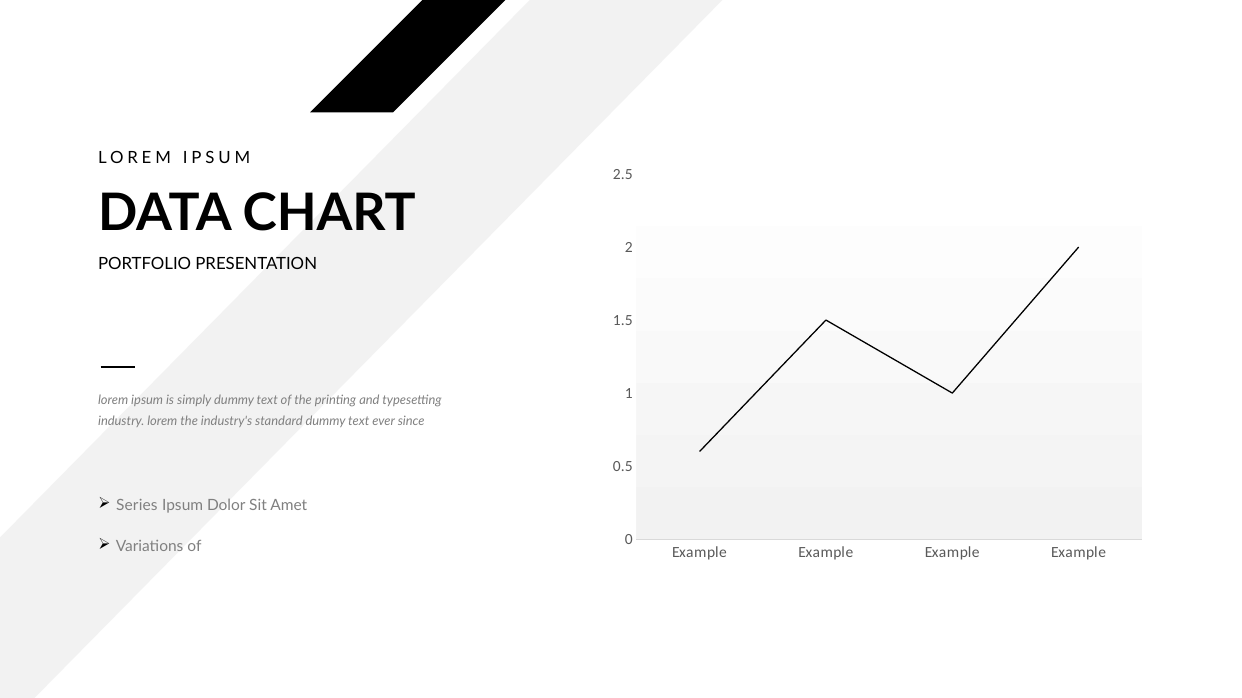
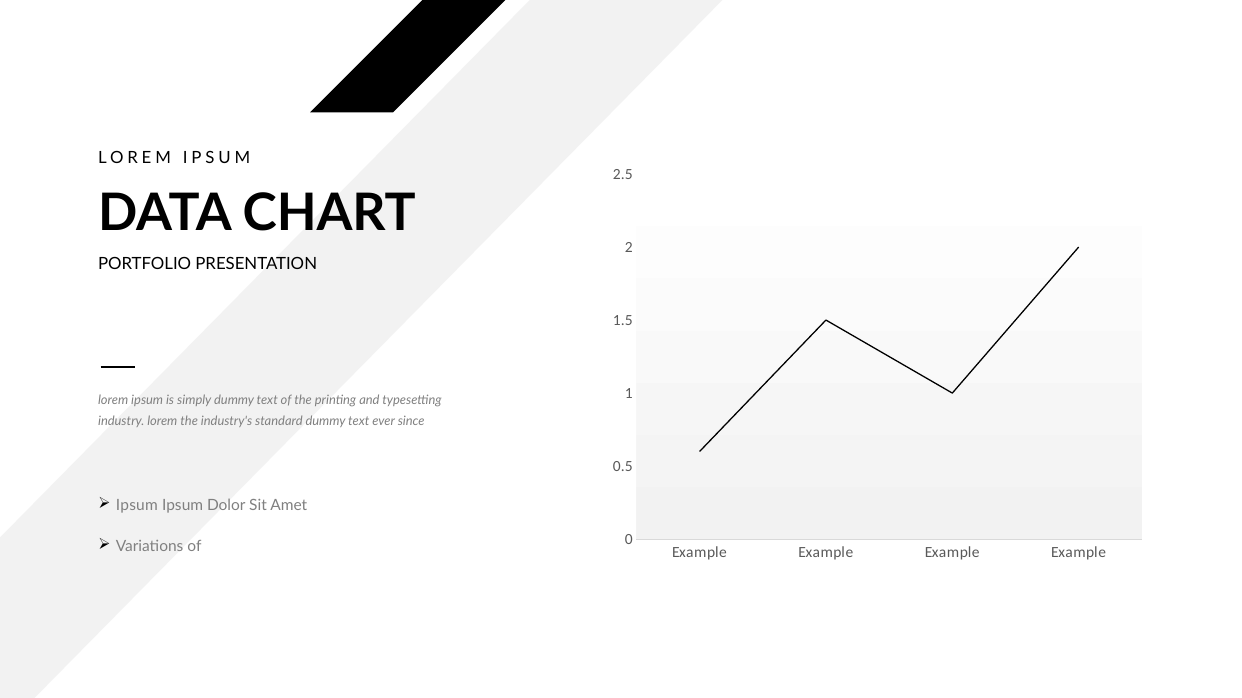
Series at (137, 506): Series -> Ipsum
